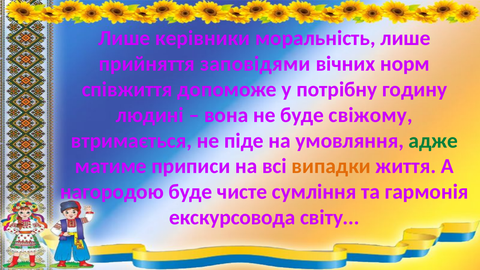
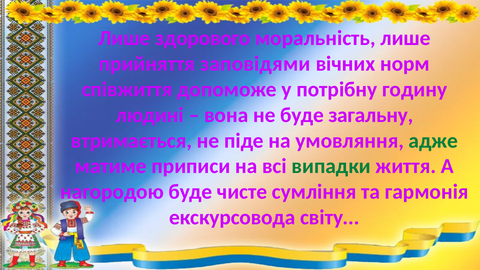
керівники: керівники -> здорового
свіжому: свіжому -> загальну
випадки colour: orange -> green
